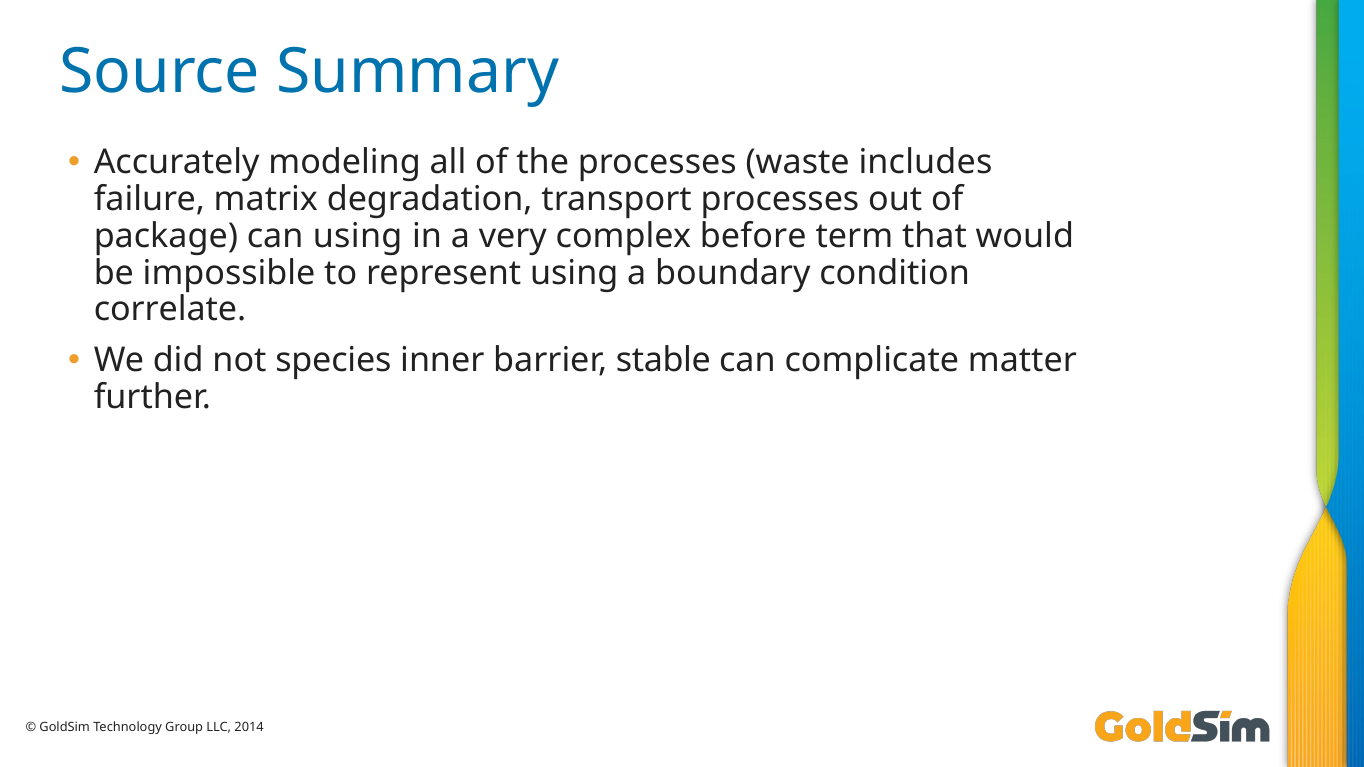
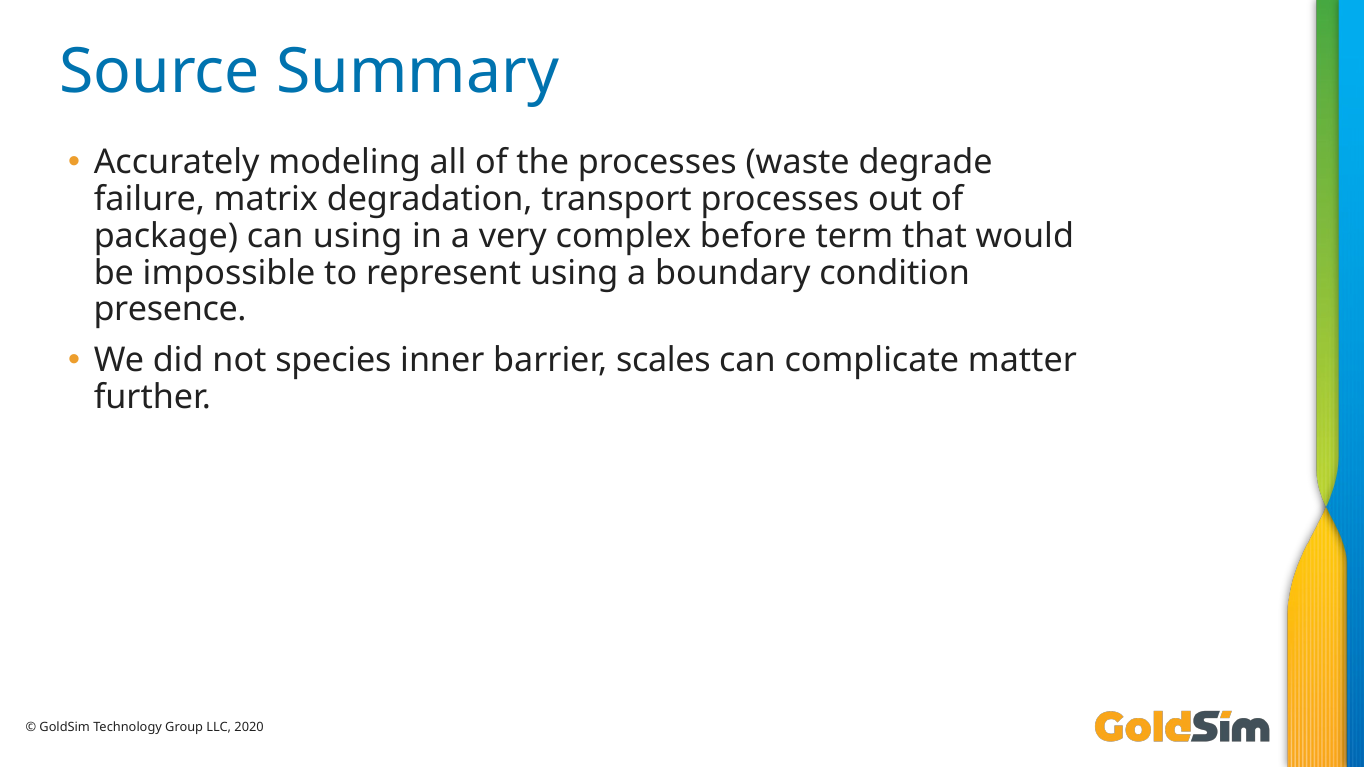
includes: includes -> degrade
correlate: correlate -> presence
stable: stable -> scales
2014: 2014 -> 2020
